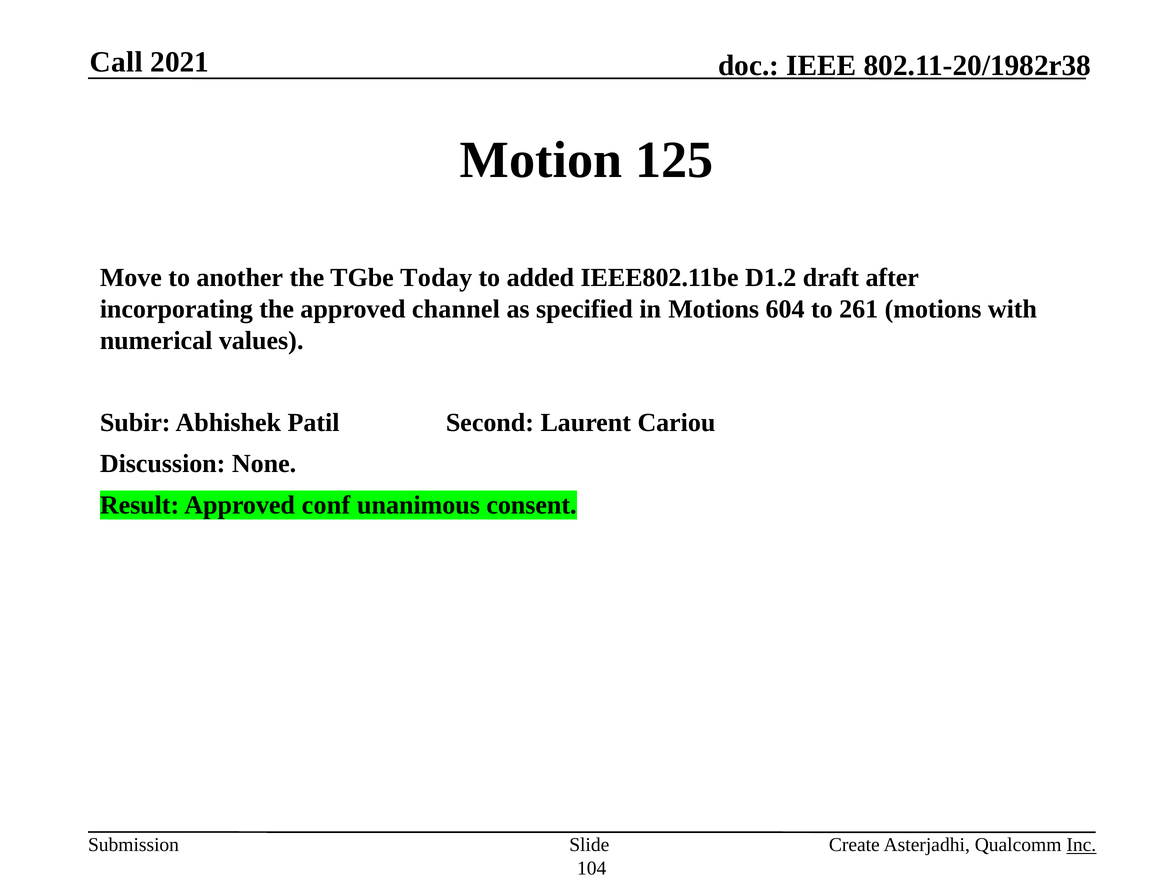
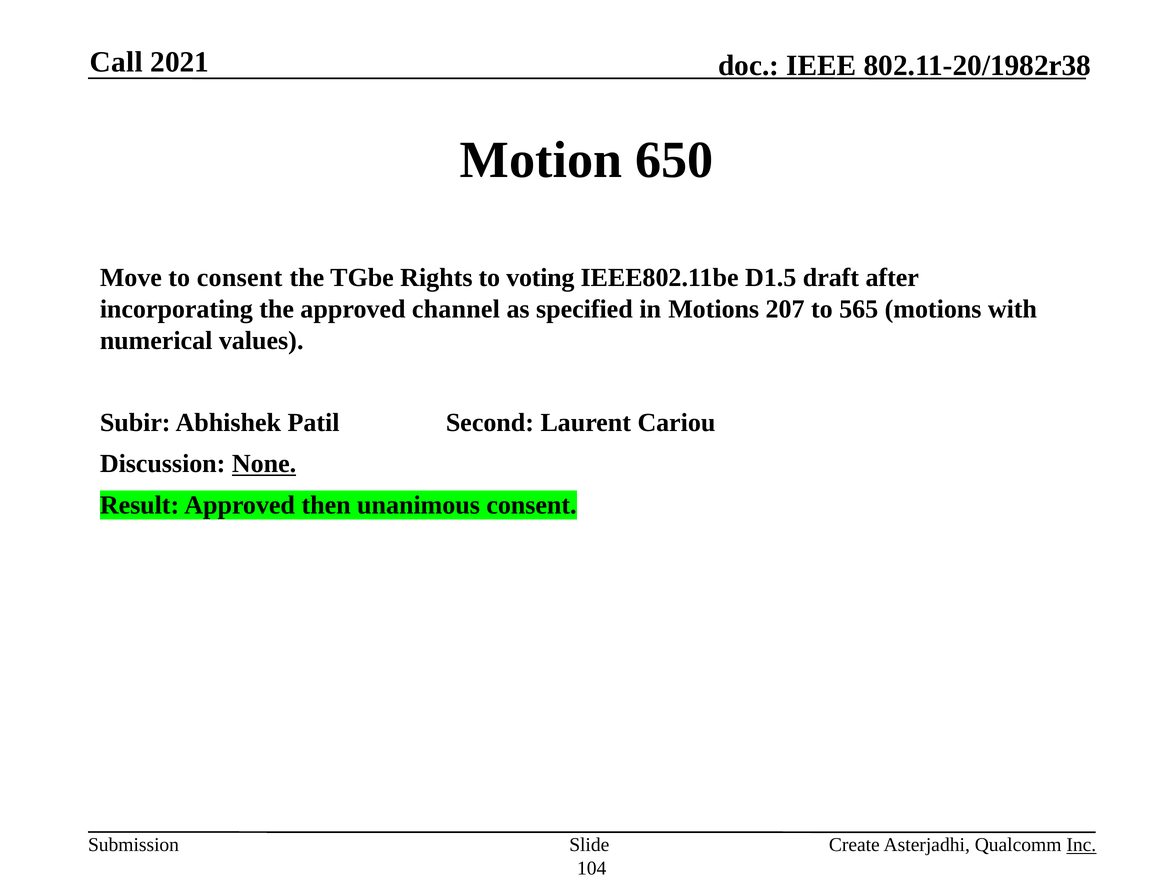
125: 125 -> 650
to another: another -> consent
Today: Today -> Rights
added: added -> voting
D1.2: D1.2 -> D1.5
604: 604 -> 207
261: 261 -> 565
None underline: none -> present
conf: conf -> then
